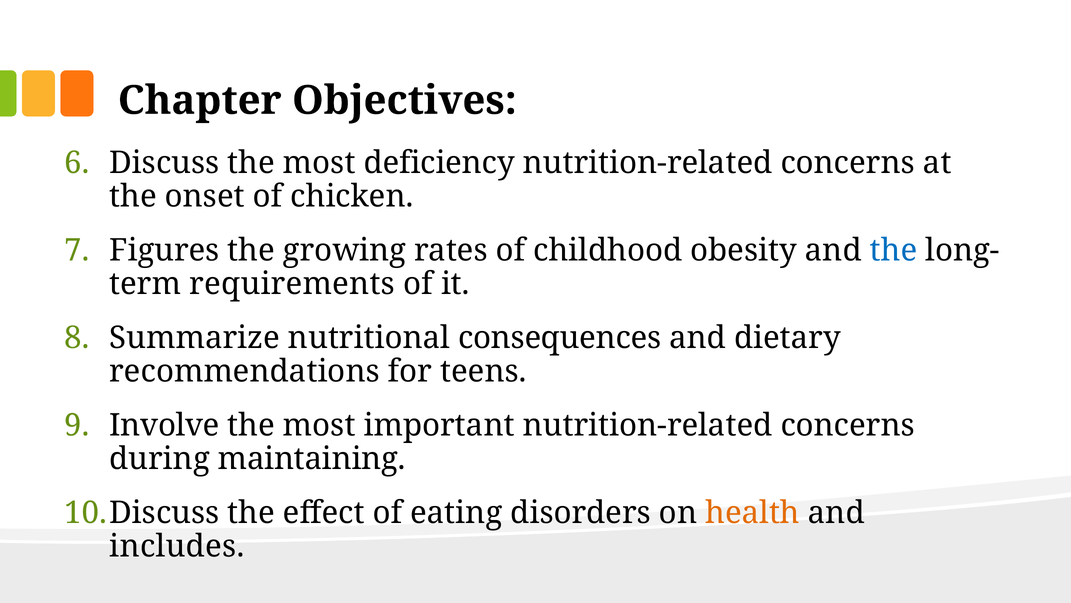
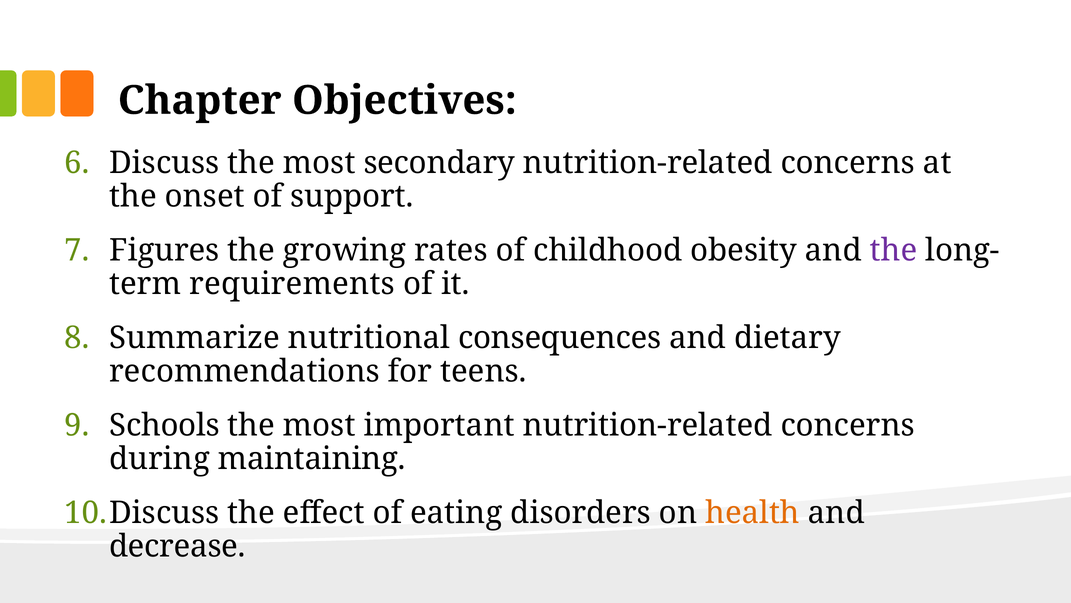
deficiency: deficiency -> secondary
chicken: chicken -> support
the at (894, 250) colour: blue -> purple
Involve: Involve -> Schools
includes: includes -> decrease
